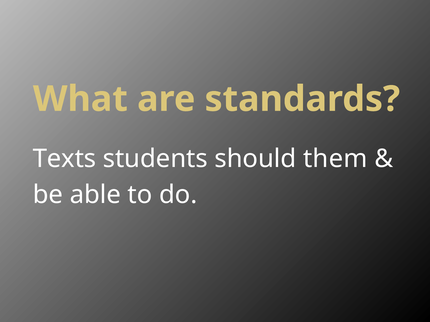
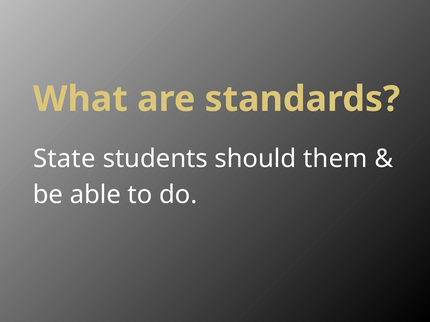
Texts: Texts -> State
